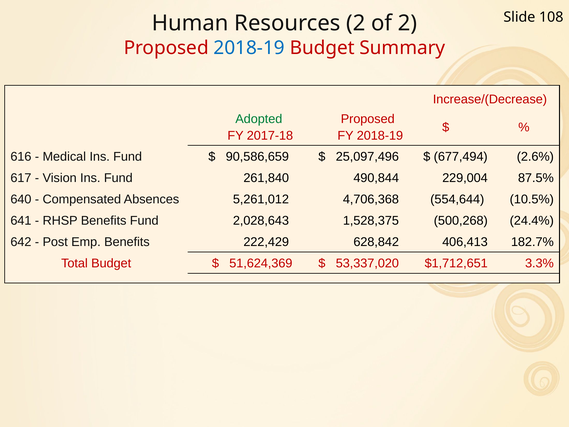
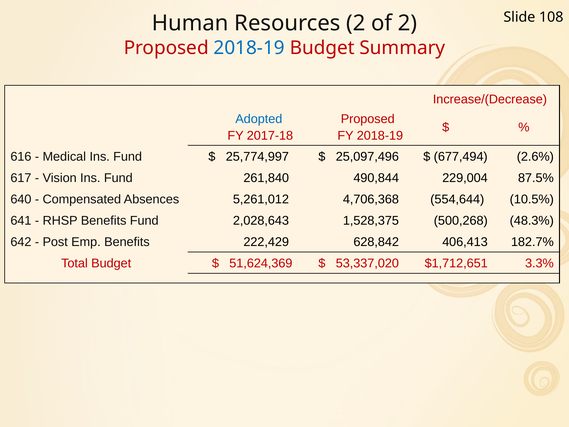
Adopted colour: green -> blue
90,586,659: 90,586,659 -> 25,774,997
24.4%: 24.4% -> 48.3%
